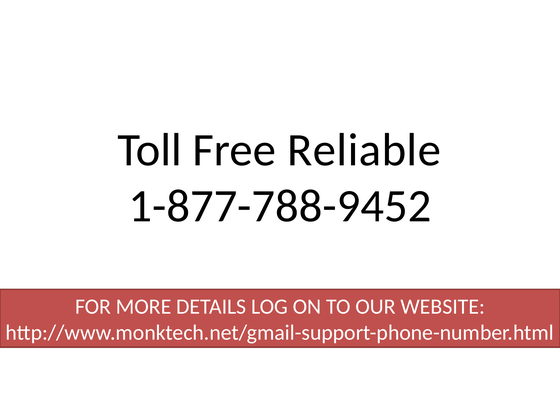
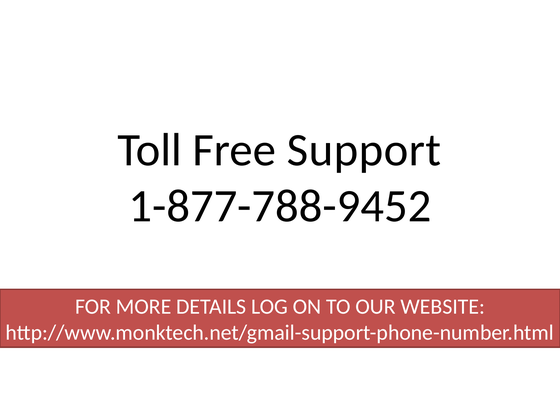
Reliable: Reliable -> Support
